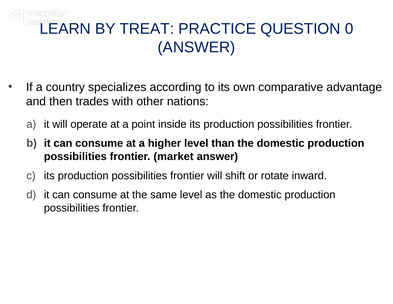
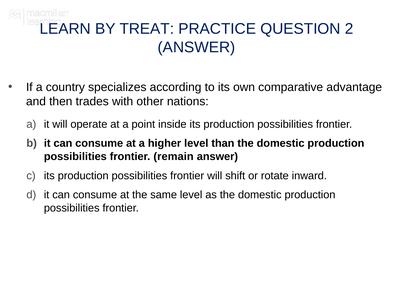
0: 0 -> 2
market: market -> remain
